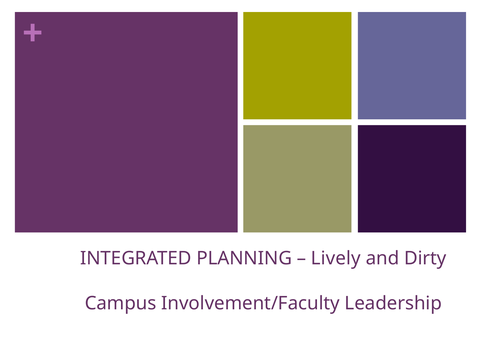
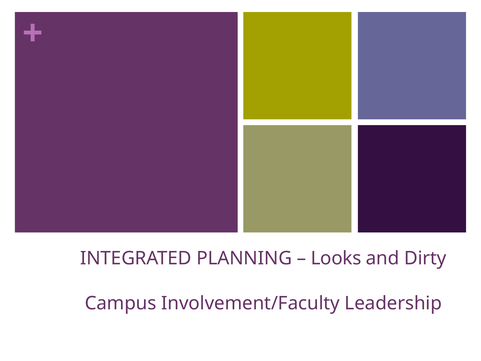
Lively: Lively -> Looks
